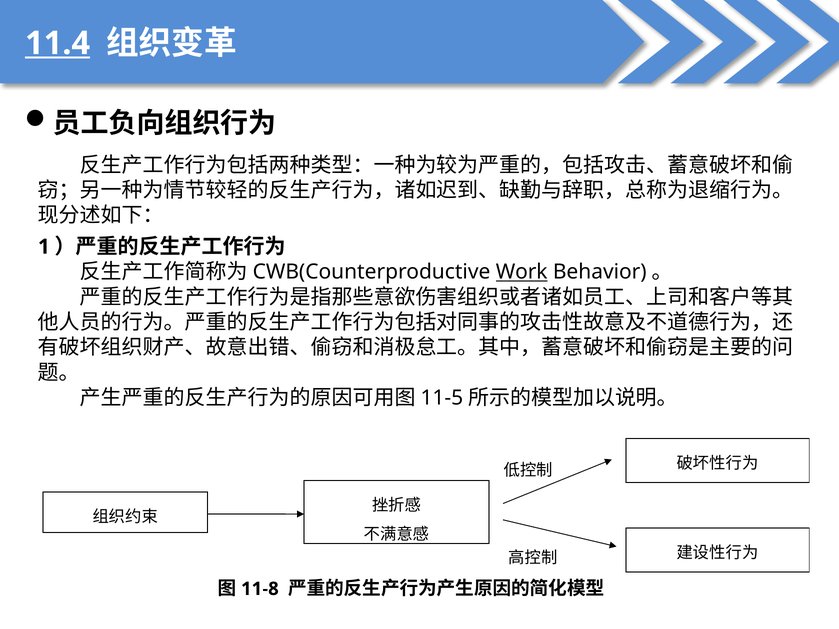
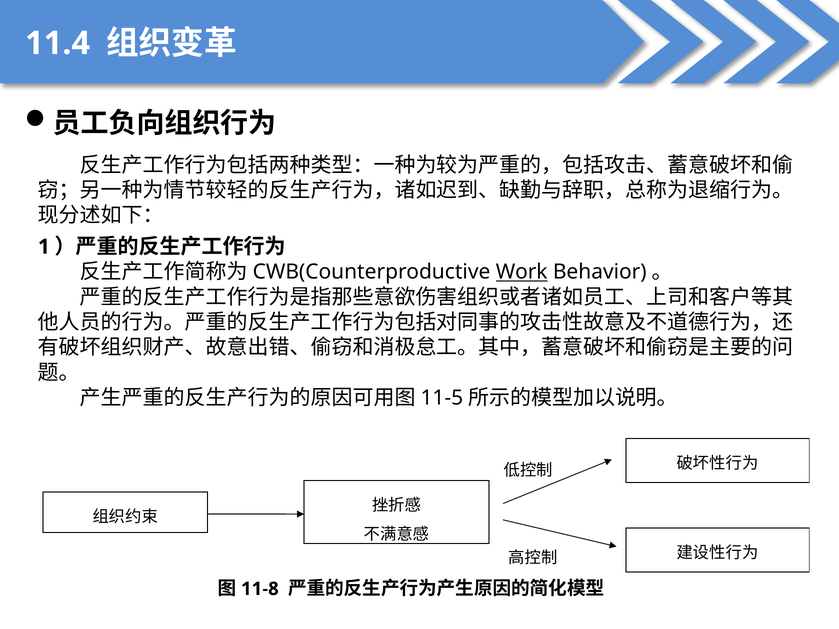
11.4 underline: present -> none
